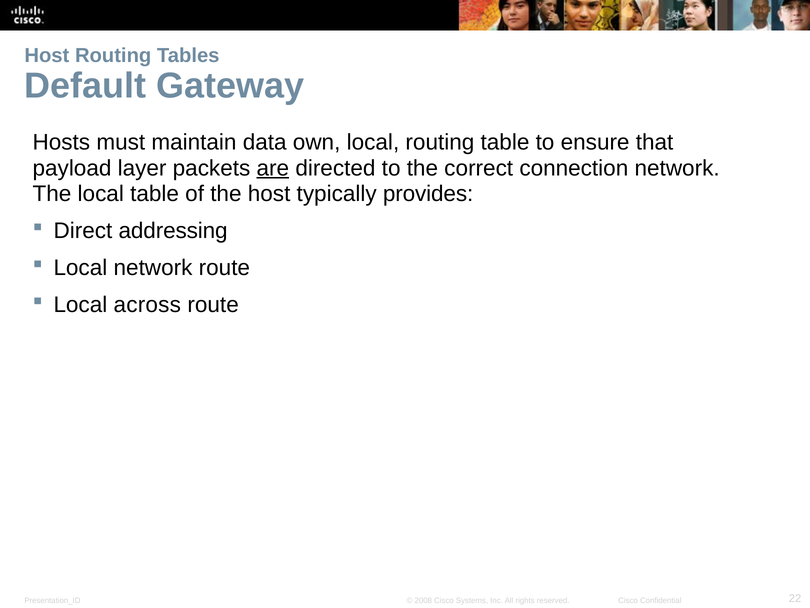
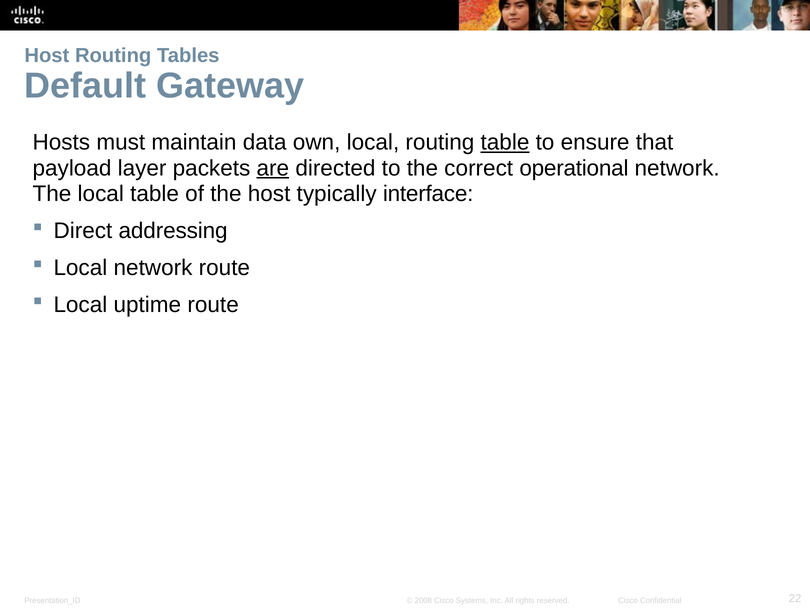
table at (505, 142) underline: none -> present
connection: connection -> operational
provides: provides -> interface
across: across -> uptime
